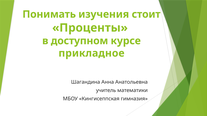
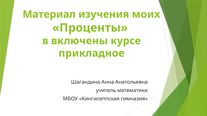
Понимать: Понимать -> Материал
стоит: стоит -> моих
доступном: доступном -> включены
